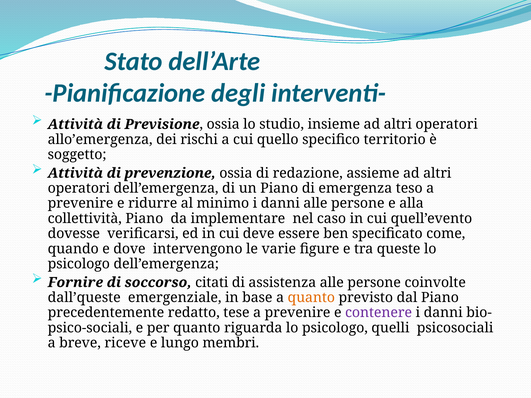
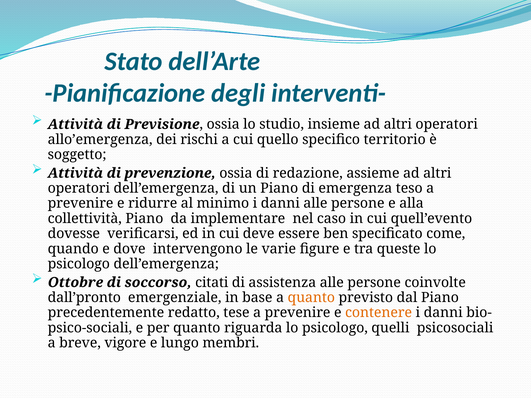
Fornire: Fornire -> Ottobre
dall’queste: dall’queste -> dall’pronto
contenere colour: purple -> orange
riceve: riceve -> vigore
